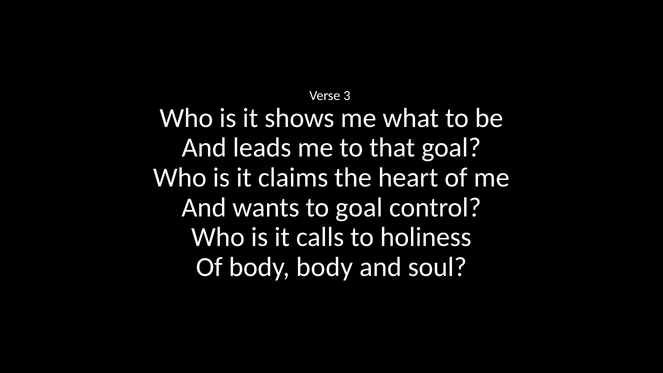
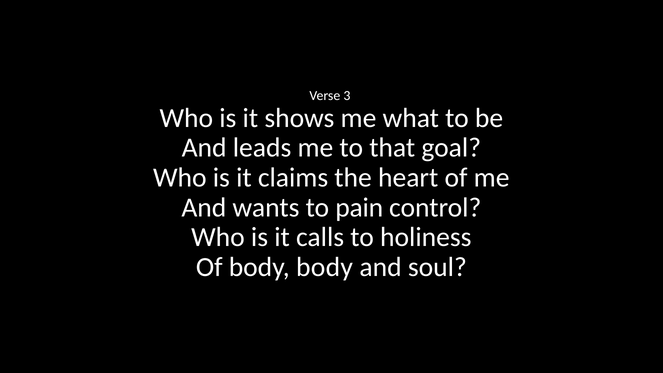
to goal: goal -> pain
